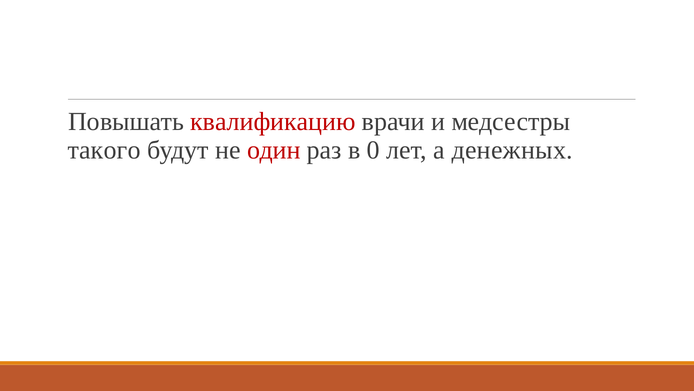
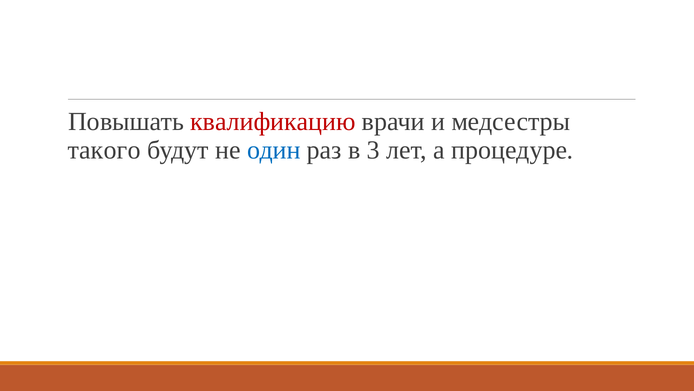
один colour: red -> blue
0: 0 -> 3
денежных: денежных -> процедуре
